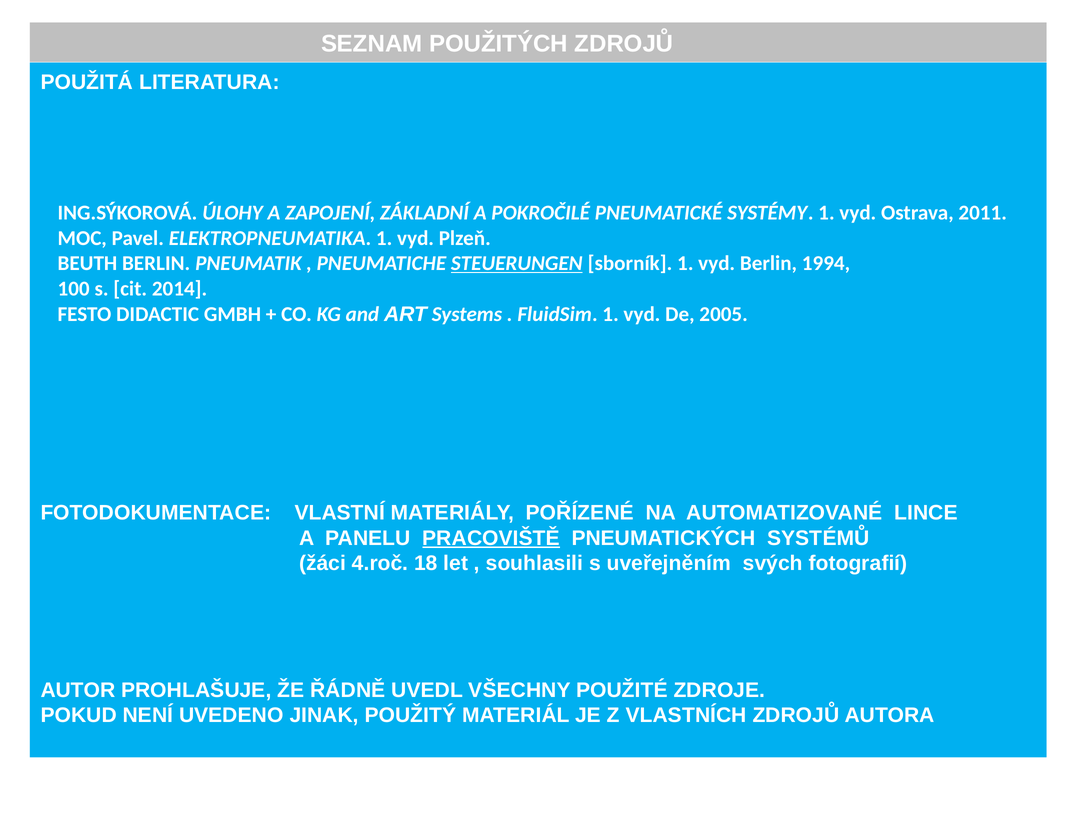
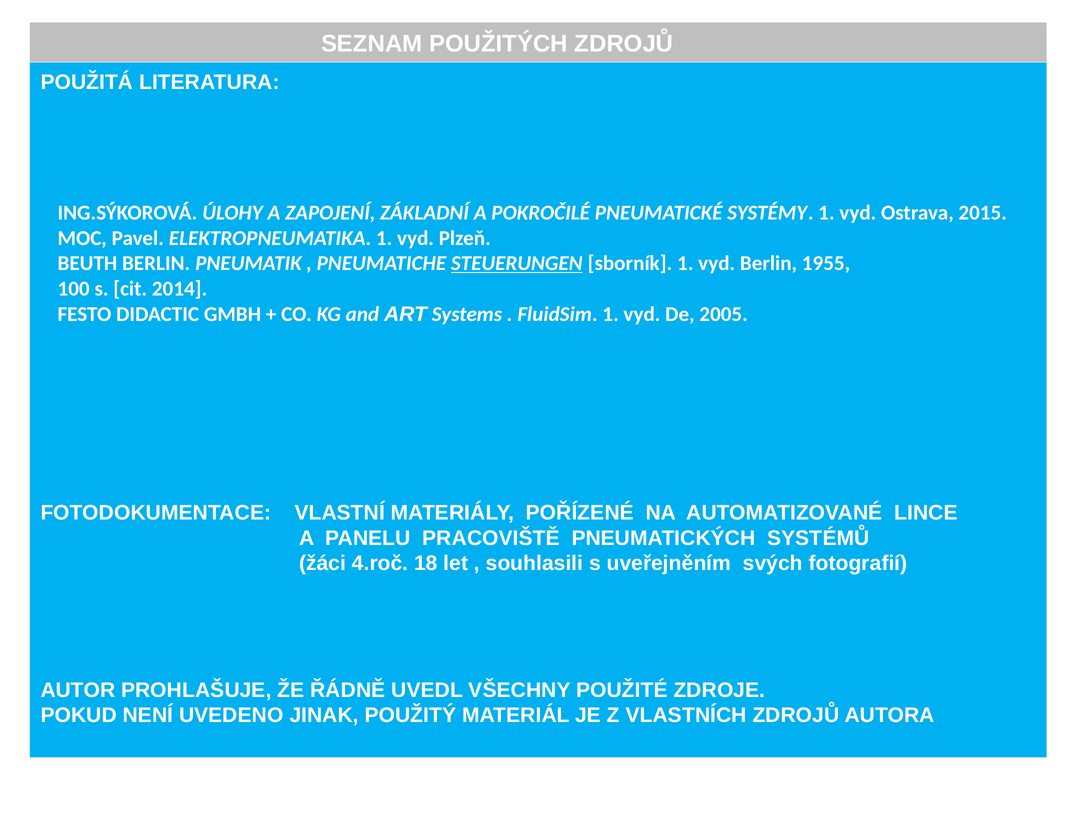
2011: 2011 -> 2015
1994: 1994 -> 1955
PRACOVIŠTĚ underline: present -> none
